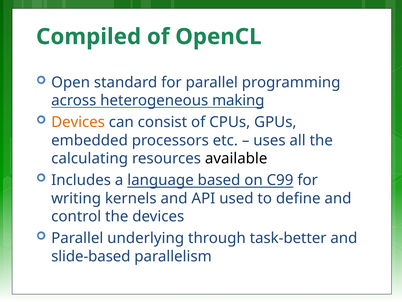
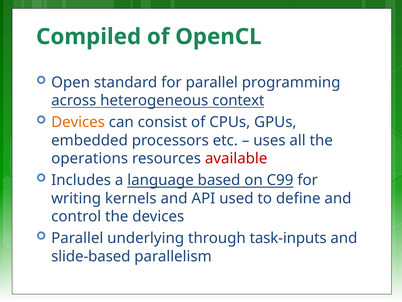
making: making -> context
calculating: calculating -> operations
available colour: black -> red
task-better: task-better -> task-inputs
